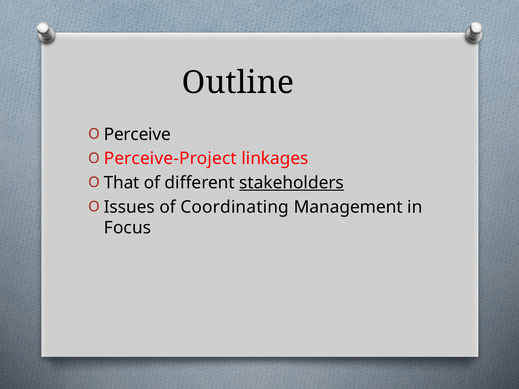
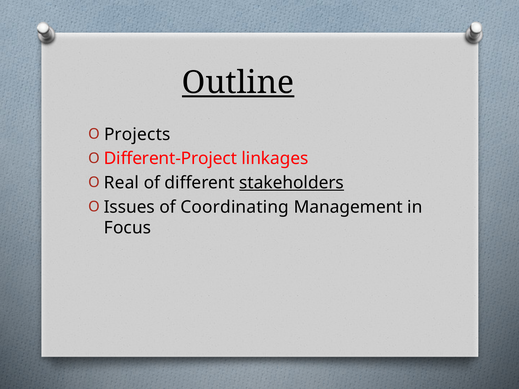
Outline underline: none -> present
Perceive: Perceive -> Projects
Perceive-Project: Perceive-Project -> Different-Project
That: That -> Real
